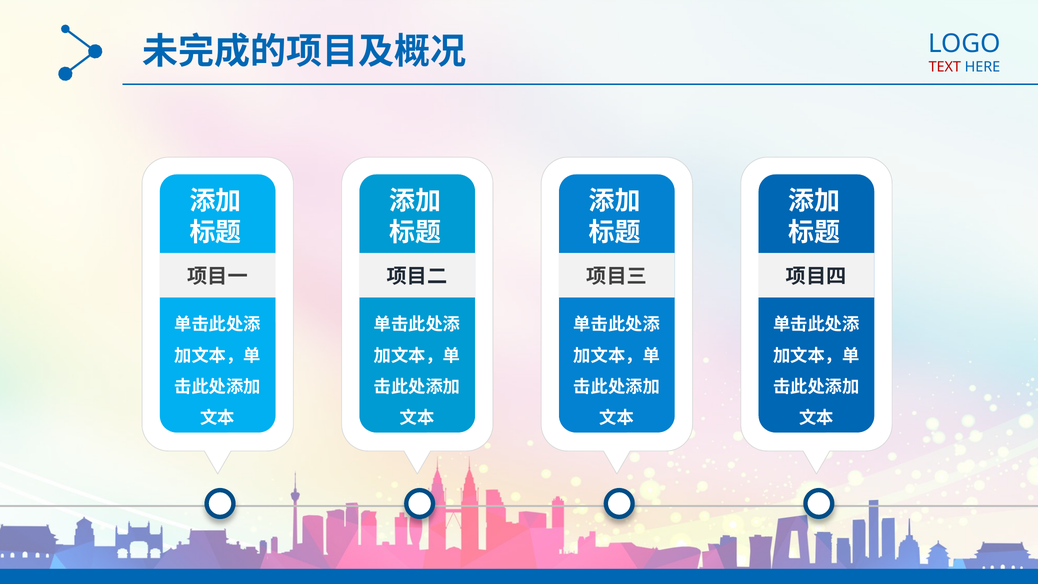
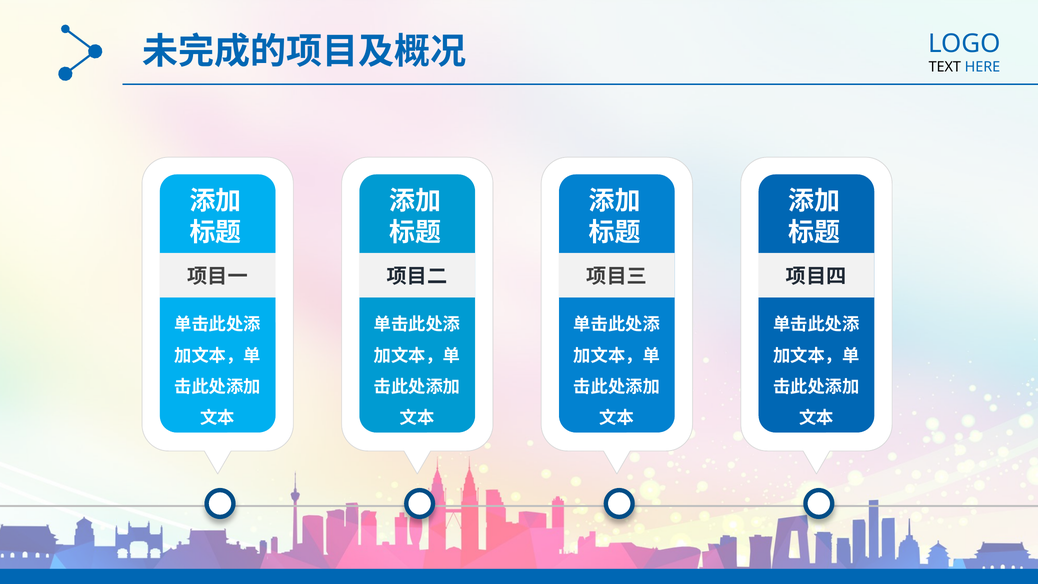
TEXT colour: red -> black
